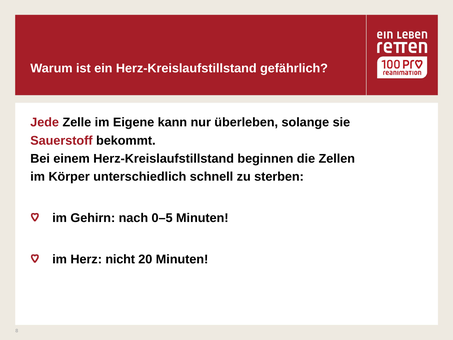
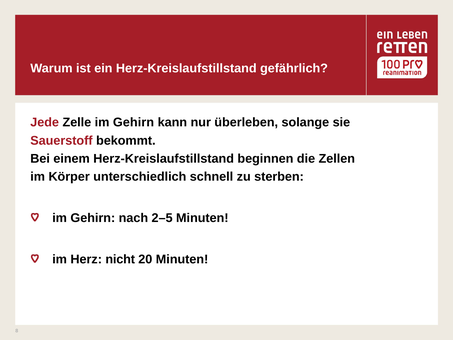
Zelle im Eigene: Eigene -> Gehirn
0–5: 0–5 -> 2–5
